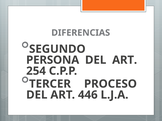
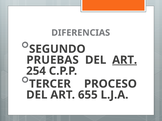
PERSONA: PERSONA -> PRUEBAS
ART at (125, 60) underline: none -> present
446: 446 -> 655
